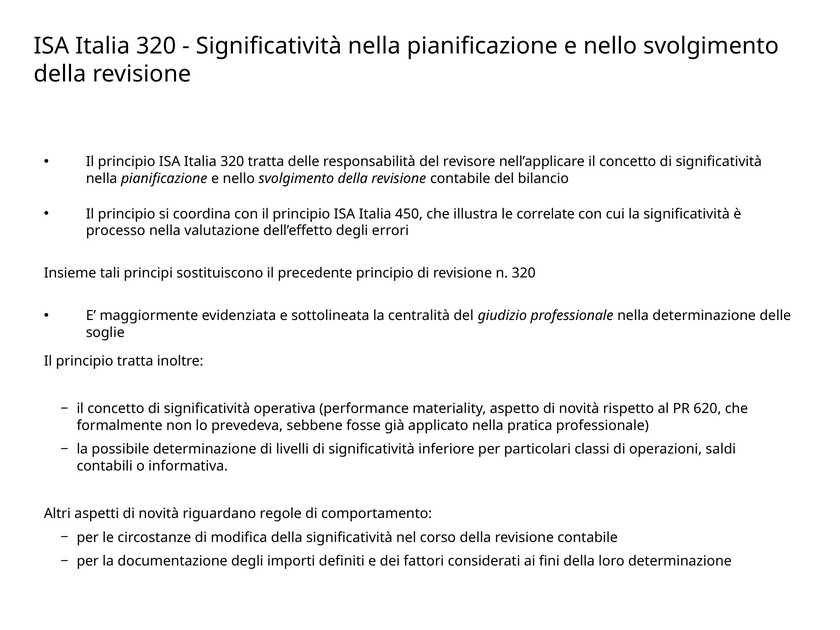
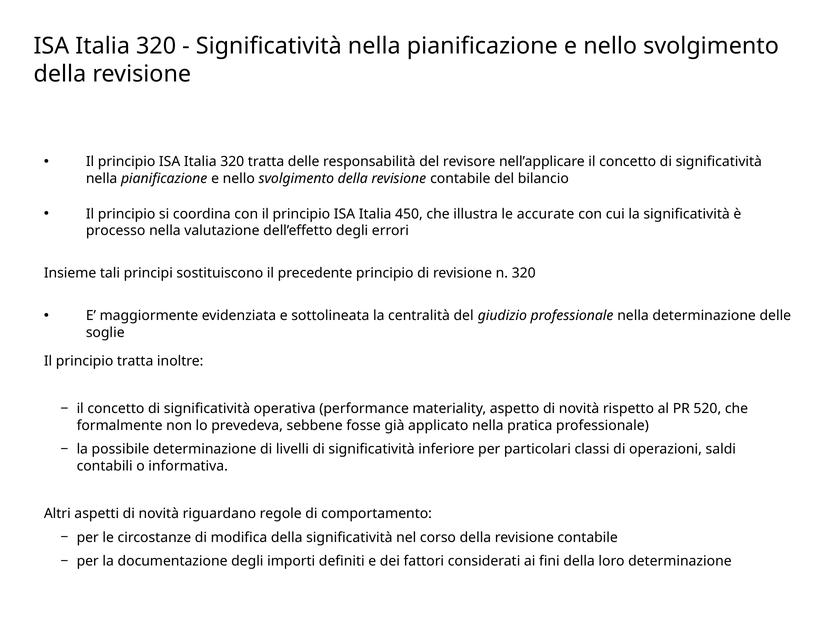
correlate: correlate -> accurate
620: 620 -> 520
